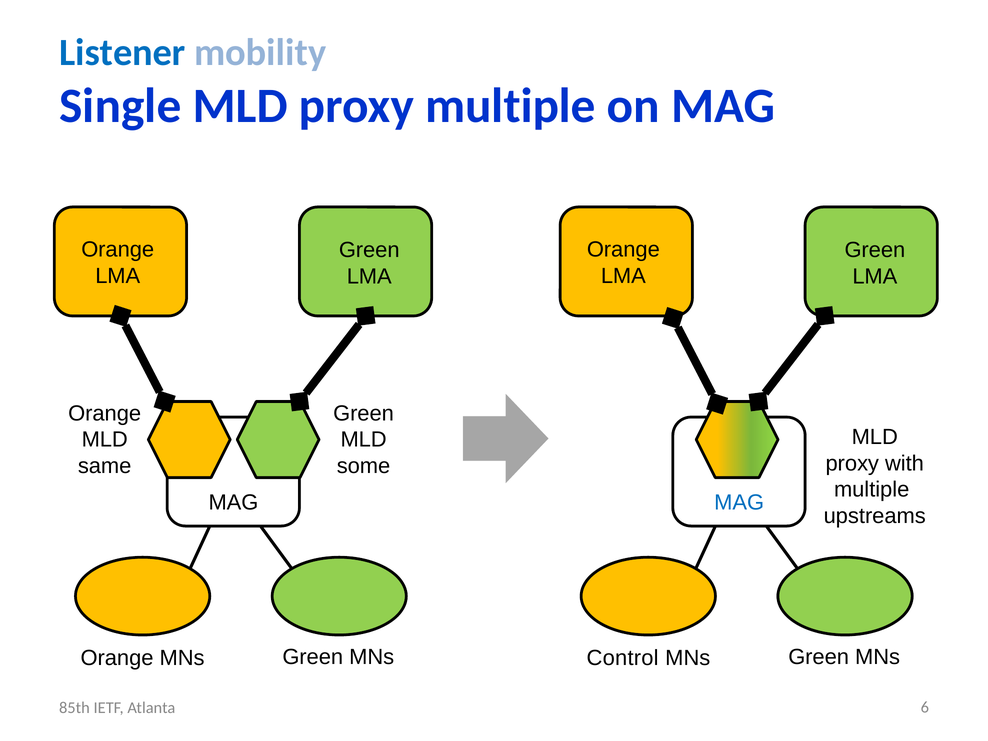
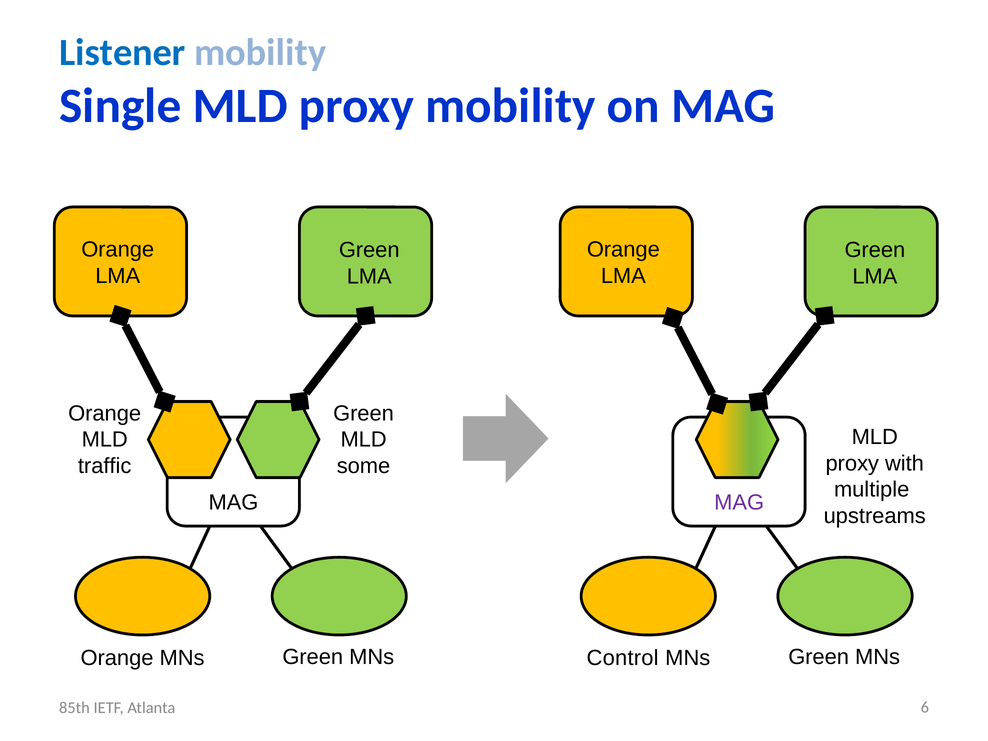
proxy multiple: multiple -> mobility
same: same -> traffic
MAG at (739, 503) colour: blue -> purple
